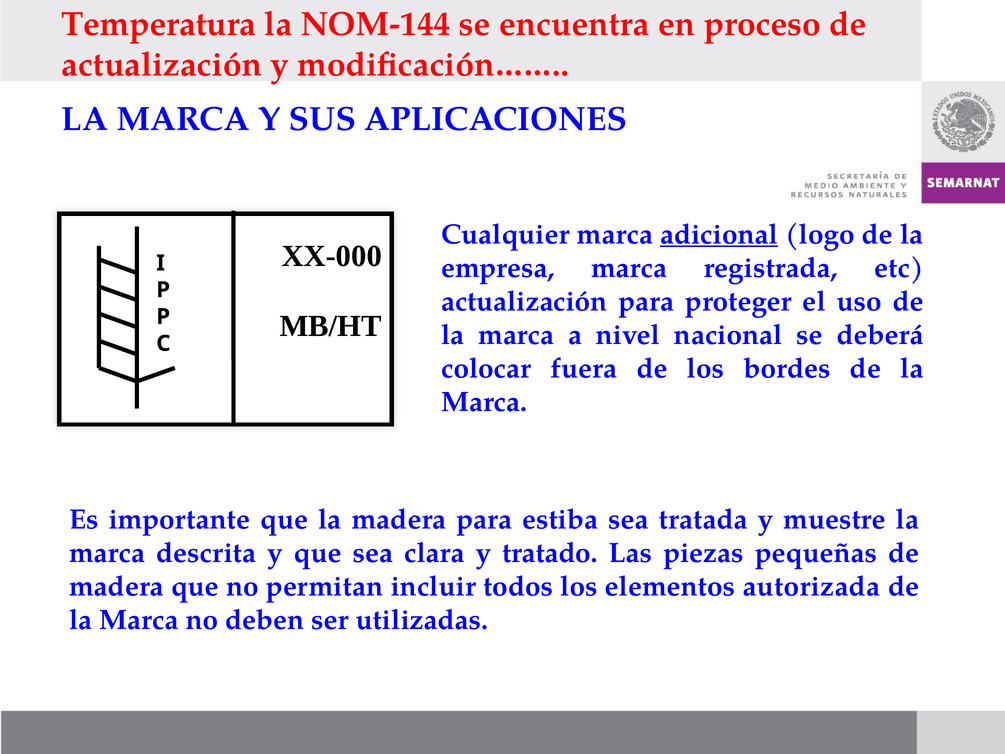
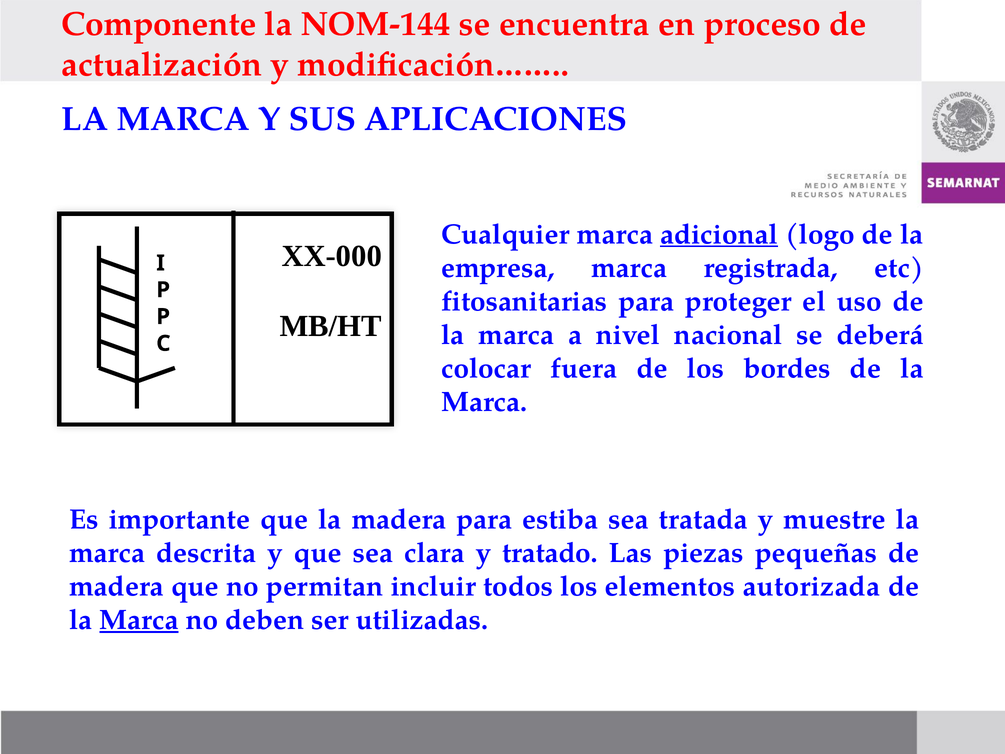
Temperatura: Temperatura -> Componente
actualización at (524, 301): actualización -> fitosanitarias
Marca at (139, 620) underline: none -> present
